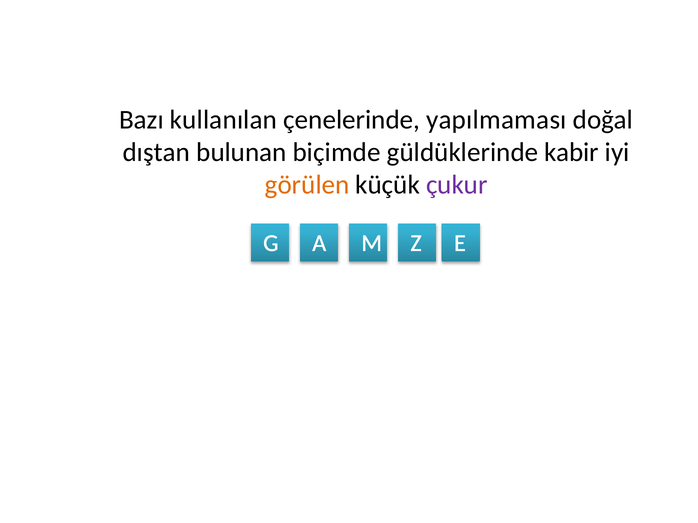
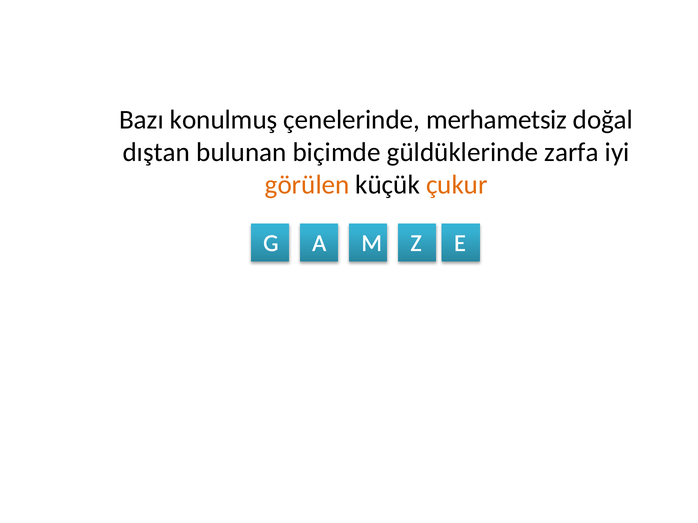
kullanılan: kullanılan -> konulmuş
yapılmaması: yapılmaması -> merhametsiz
kabir: kabir -> zarfa
çukur colour: purple -> orange
